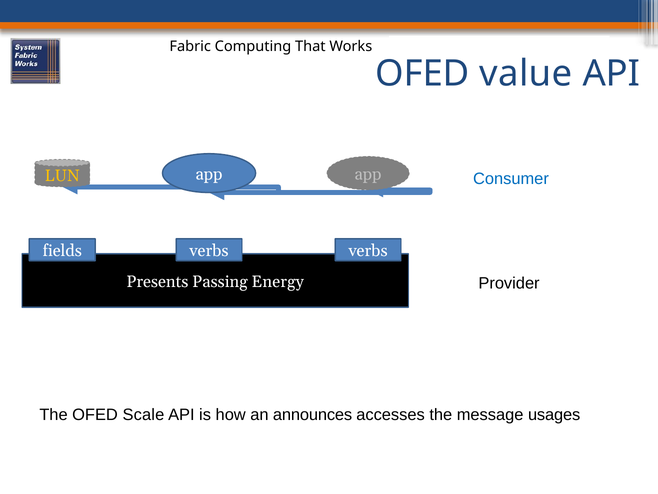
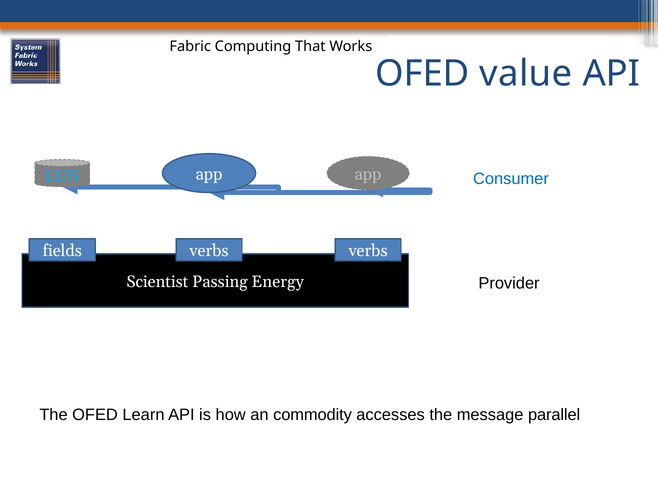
LUN colour: yellow -> light blue
Presents: Presents -> Scientist
Scale: Scale -> Learn
announces: announces -> commodity
usages: usages -> parallel
